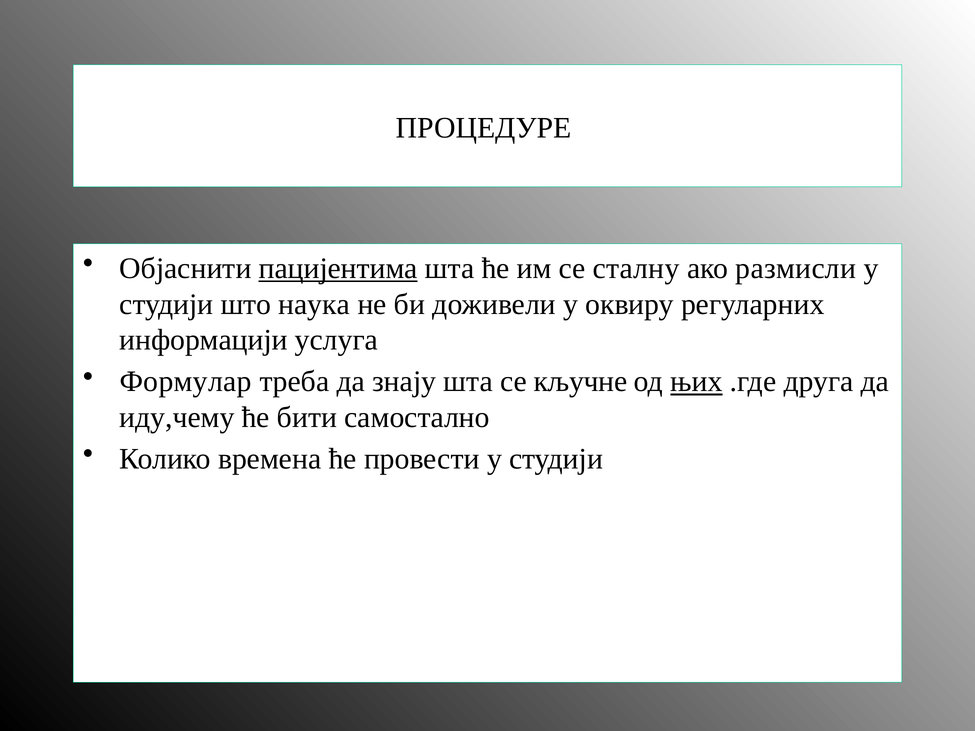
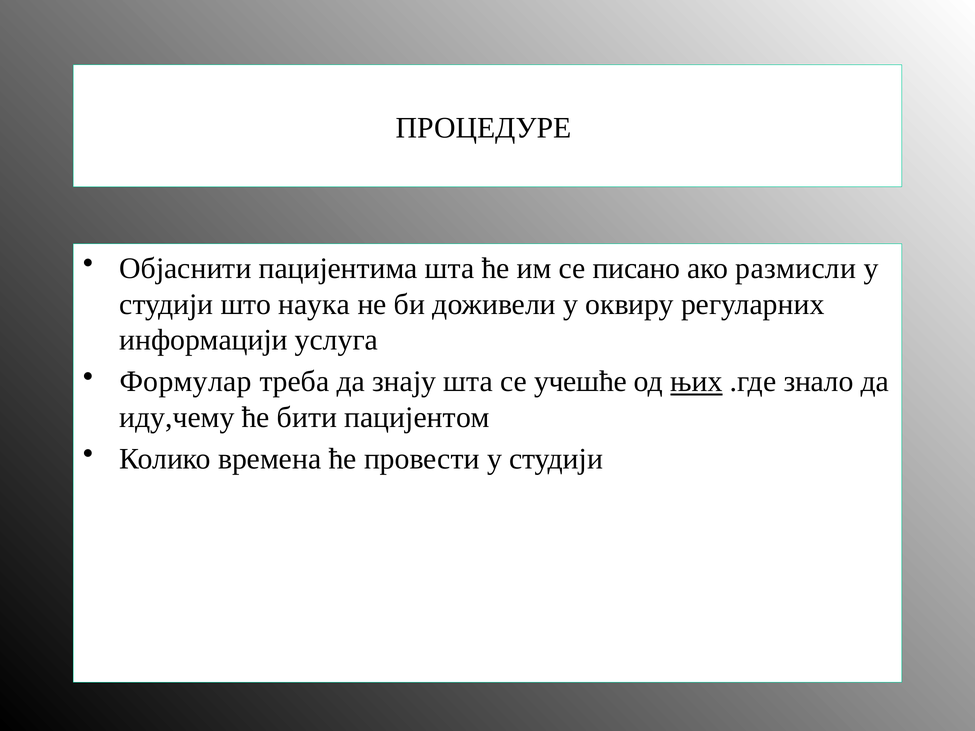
пацијентима underline: present -> none
сталну: сталну -> писано
кључне: кључне -> учешће
друга: друга -> знало
самостално: самостално -> пацијентом
